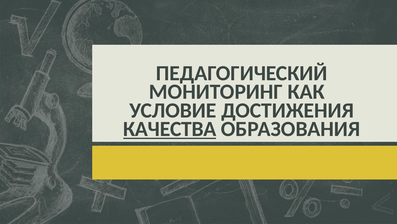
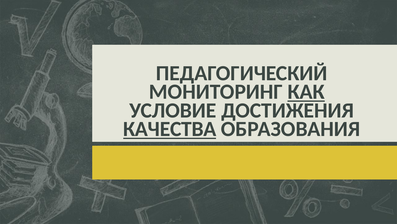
КАК underline: none -> present
